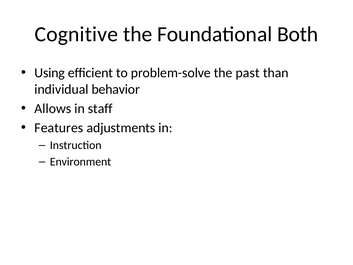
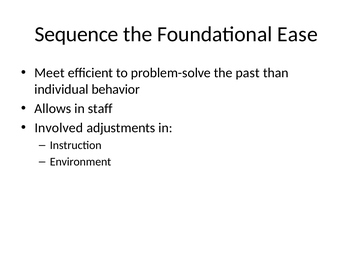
Cognitive: Cognitive -> Sequence
Both: Both -> Ease
Using: Using -> Meet
Features: Features -> Involved
